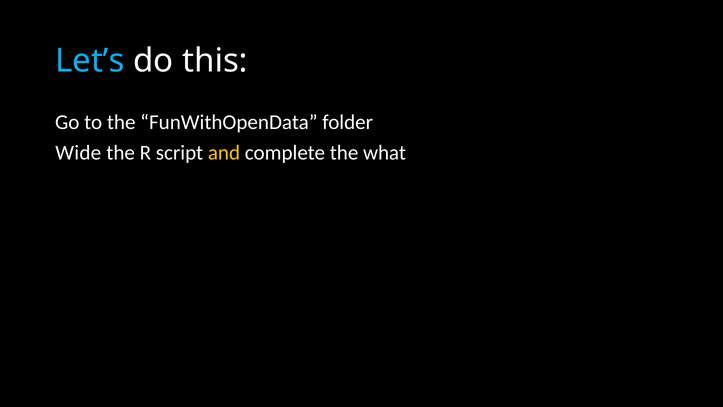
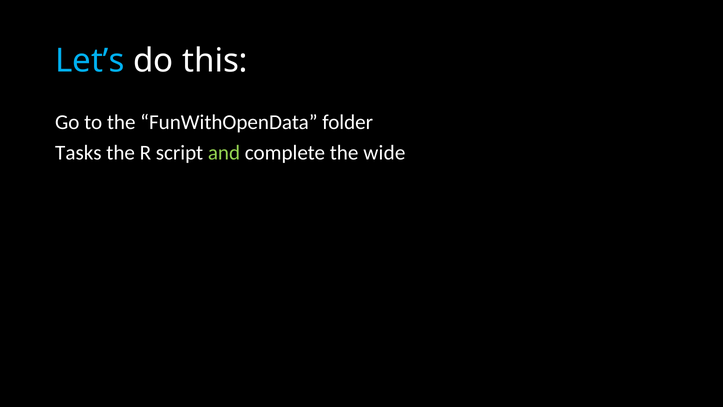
Wide: Wide -> Tasks
and colour: yellow -> light green
what: what -> wide
